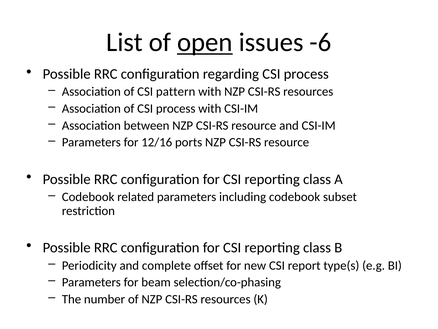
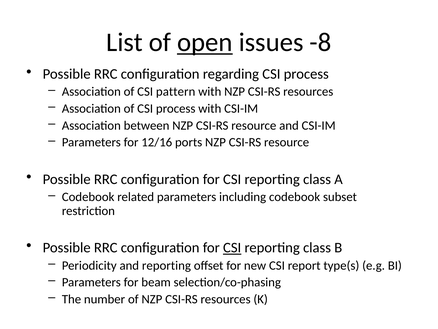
-6: -6 -> -8
CSI at (232, 247) underline: none -> present
and complete: complete -> reporting
